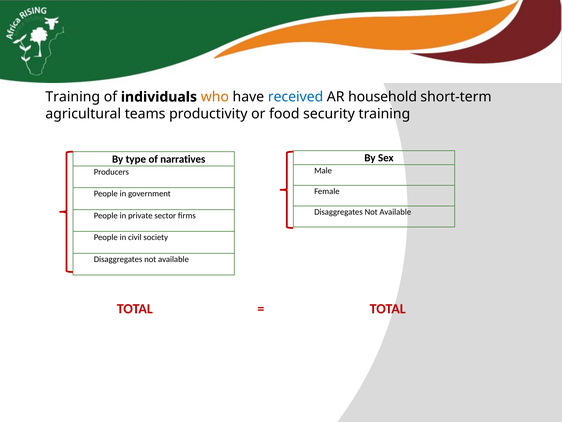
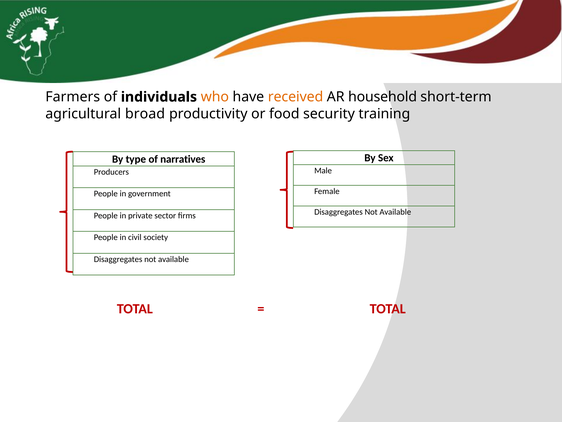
Training at (73, 97): Training -> Farmers
received colour: blue -> orange
teams: teams -> broad
